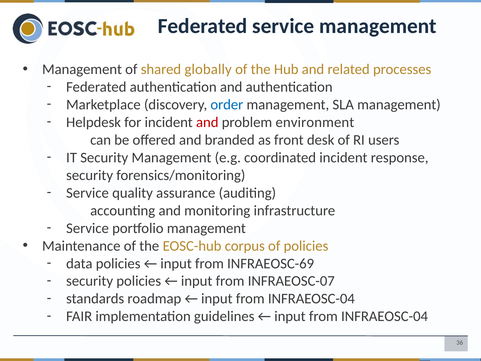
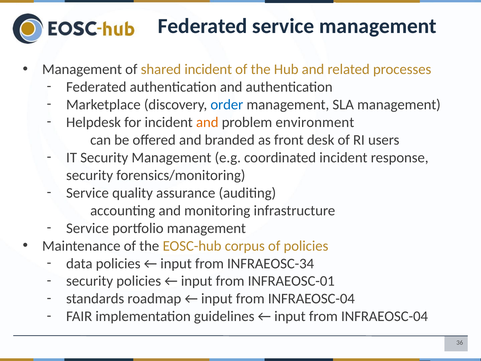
shared globally: globally -> incident
and at (207, 122) colour: red -> orange
INFRAEOSC-69: INFRAEOSC-69 -> INFRAEOSC-34
INFRAEOSC-07: INFRAEOSC-07 -> INFRAEOSC-01
